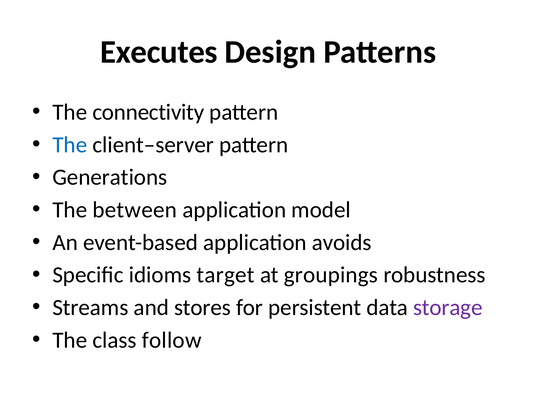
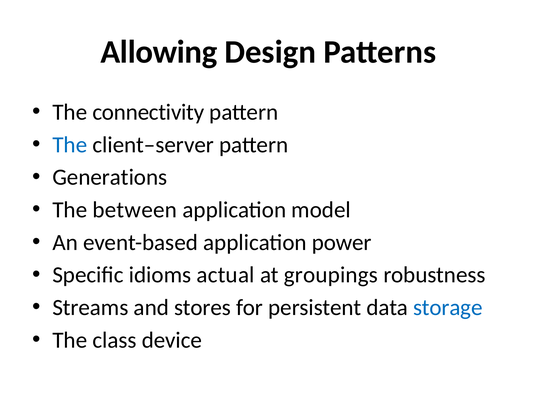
Executes: Executes -> Allowing
avoids: avoids -> power
target: target -> actual
storage colour: purple -> blue
follow: follow -> device
